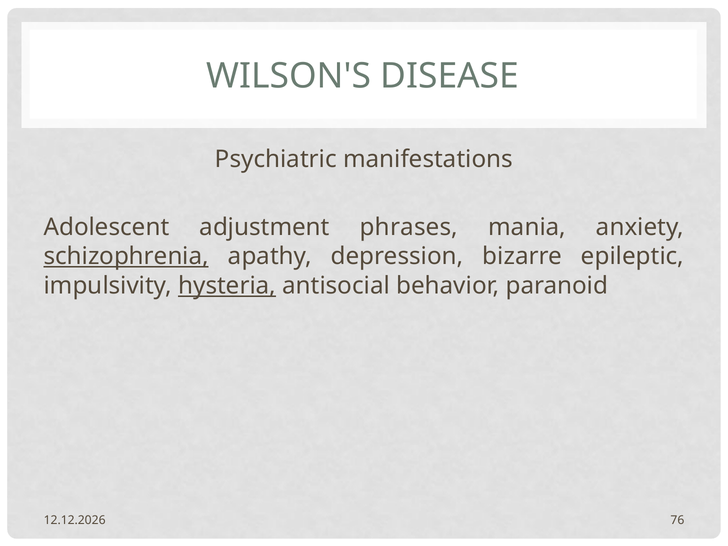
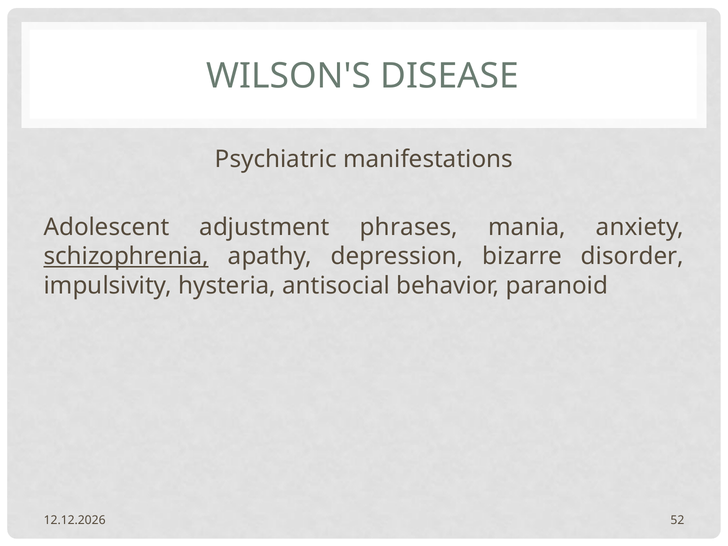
epileptic: epileptic -> disorder
hysteria underline: present -> none
76: 76 -> 52
